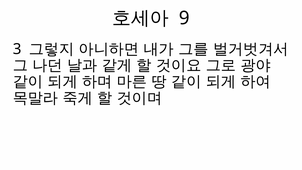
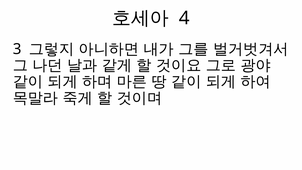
9: 9 -> 4
